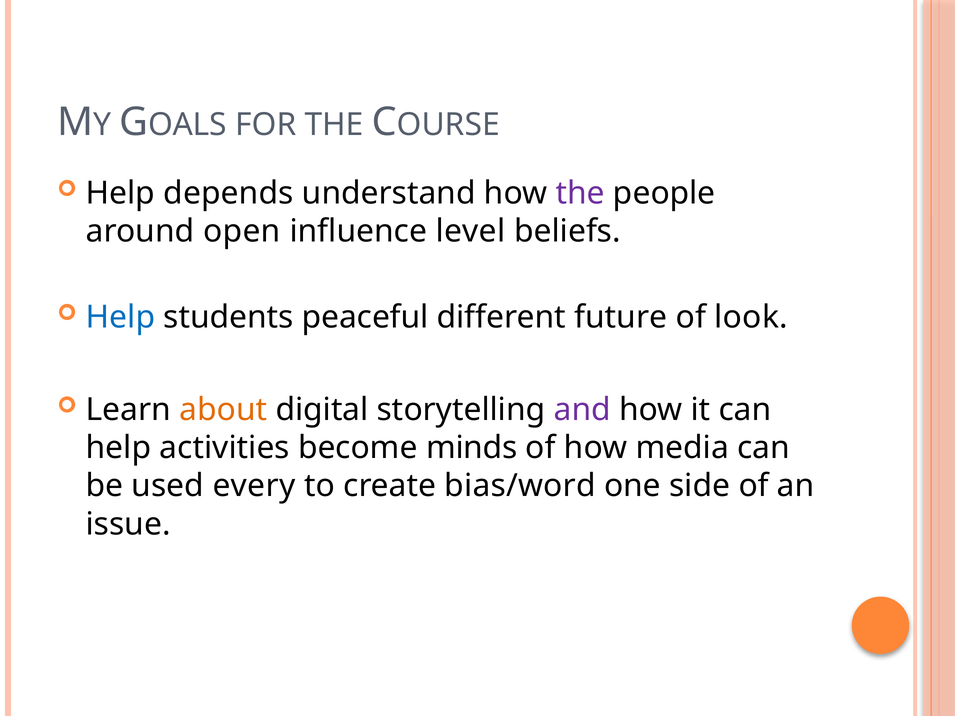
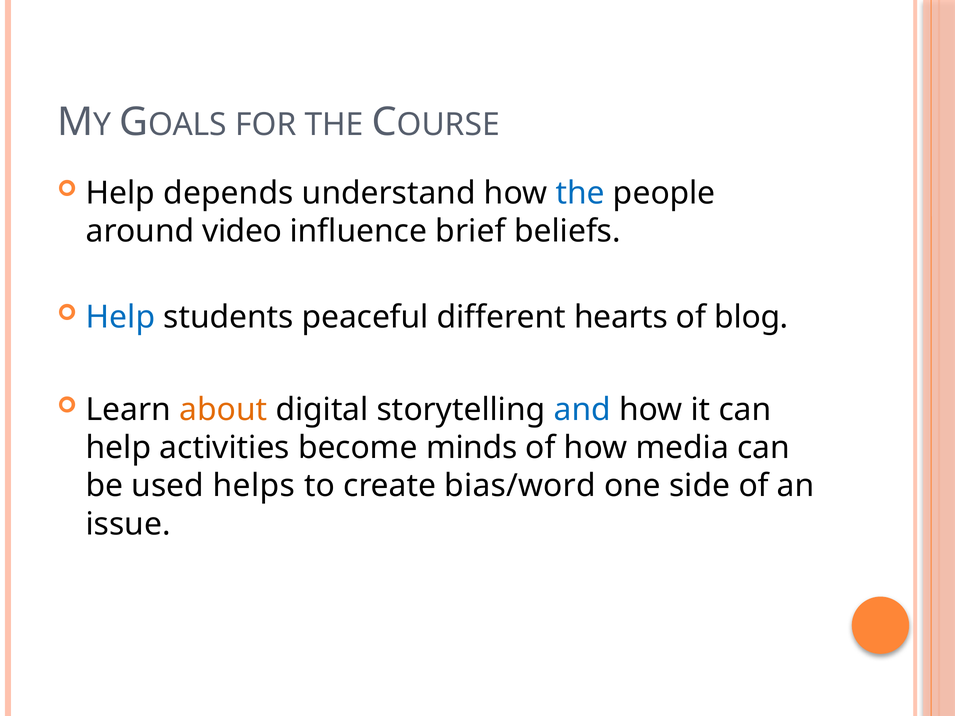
the at (580, 193) colour: purple -> blue
open: open -> video
level: level -> brief
future: future -> hearts
look: look -> blog
and colour: purple -> blue
every: every -> helps
